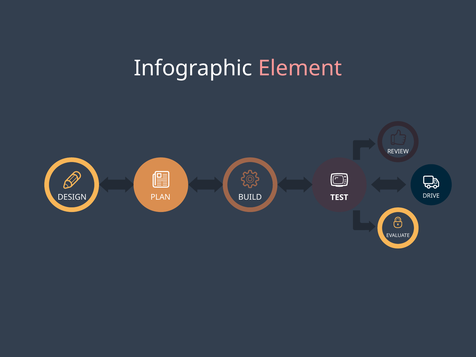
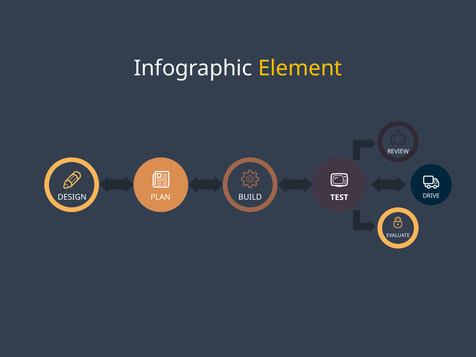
Element colour: pink -> yellow
